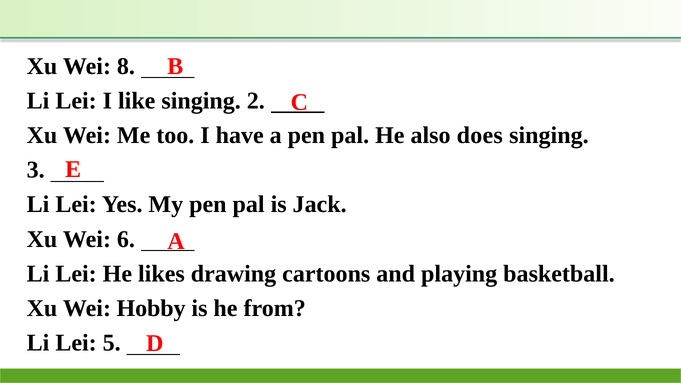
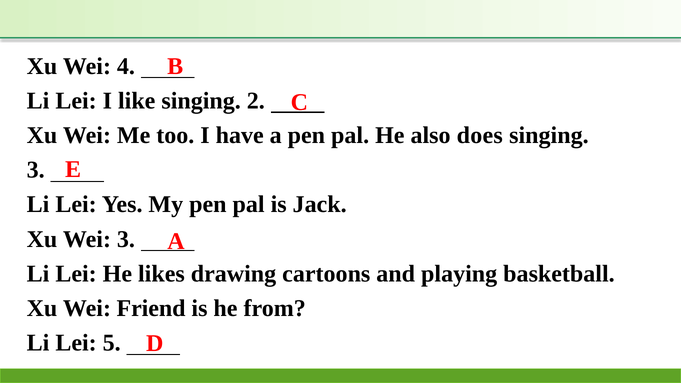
8: 8 -> 4
Wei 6: 6 -> 3
Hobby: Hobby -> Friend
